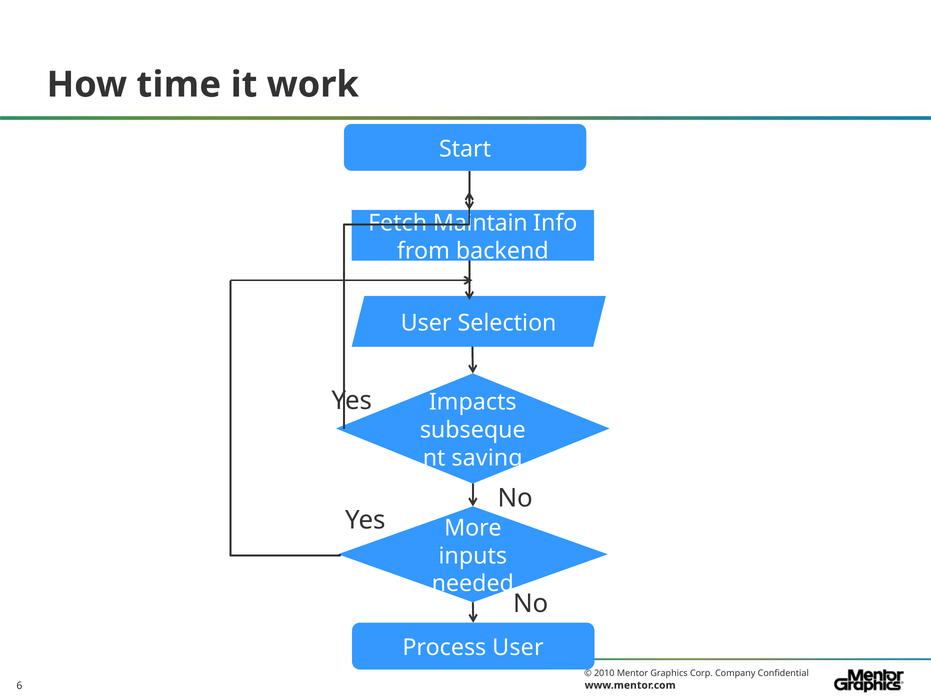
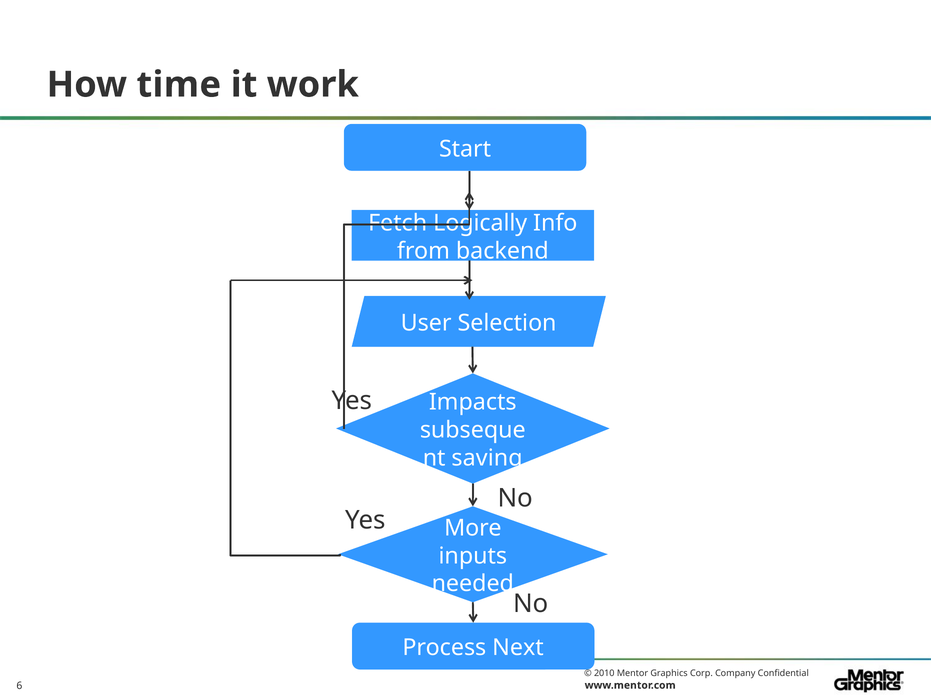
Maintain: Maintain -> Logically
Process User: User -> Next
